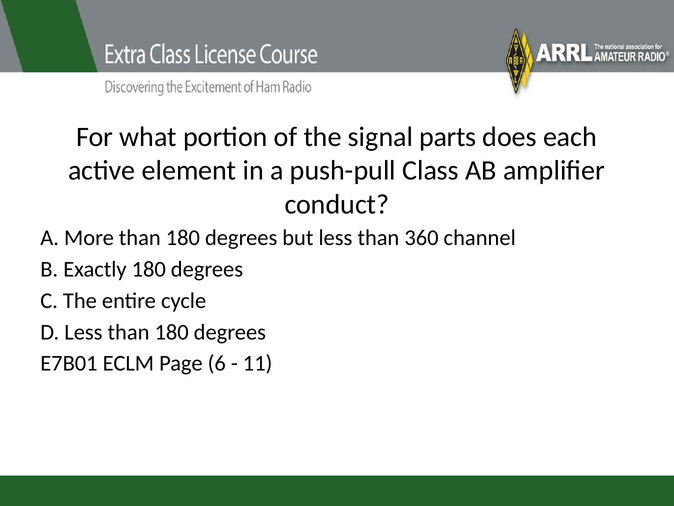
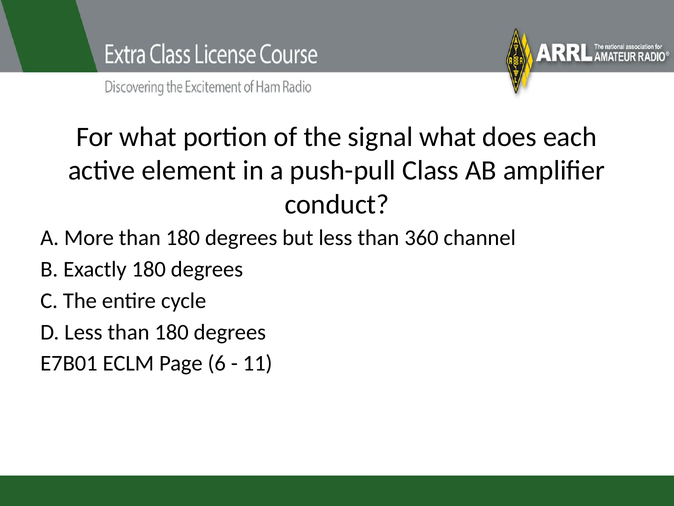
signal parts: parts -> what
